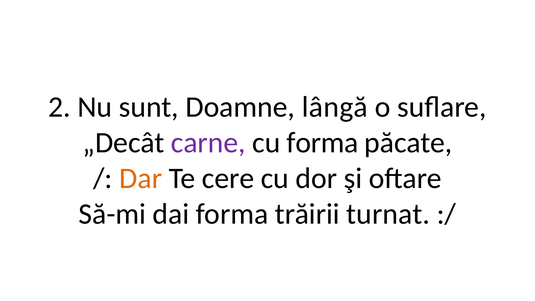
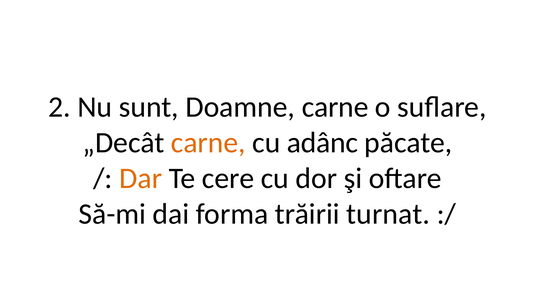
Doamne lângă: lângă -> carne
carne at (208, 143) colour: purple -> orange
cu forma: forma -> adânc
